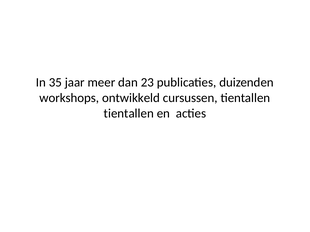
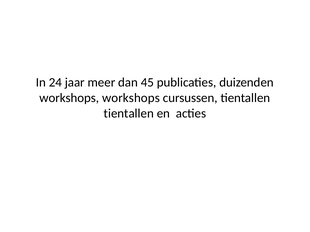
35: 35 -> 24
23: 23 -> 45
workshops ontwikkeld: ontwikkeld -> workshops
